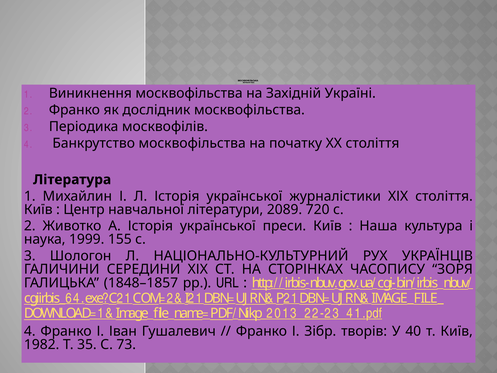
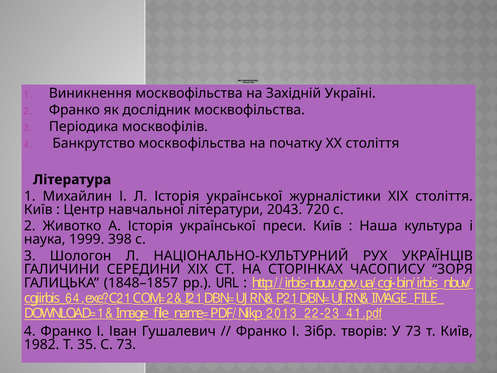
2089: 2089 -> 2043
155: 155 -> 398
У 40: 40 -> 73
